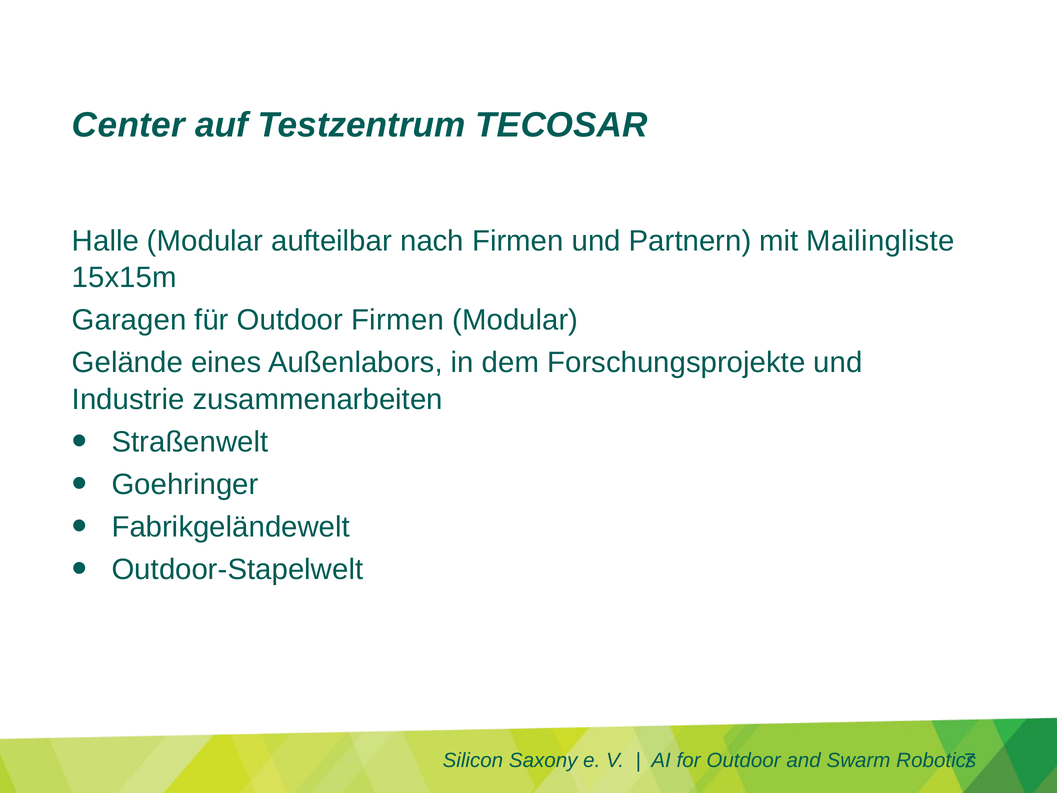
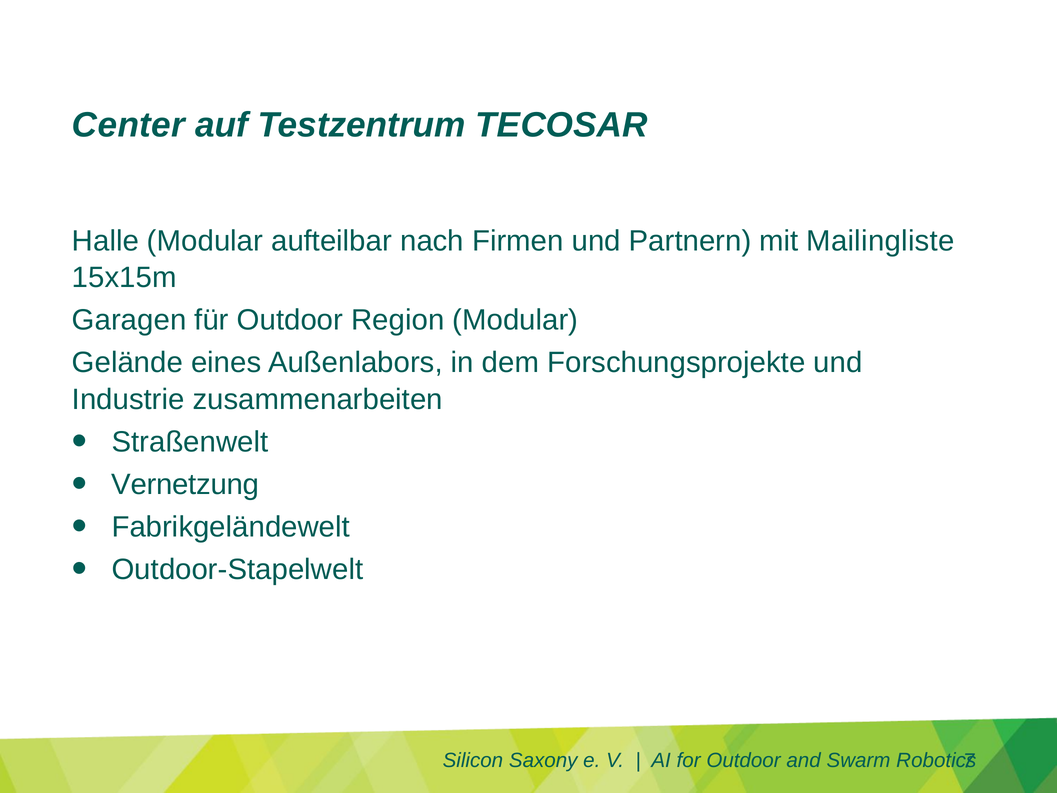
Outdoor Firmen: Firmen -> Region
Goehringer: Goehringer -> Vernetzung
